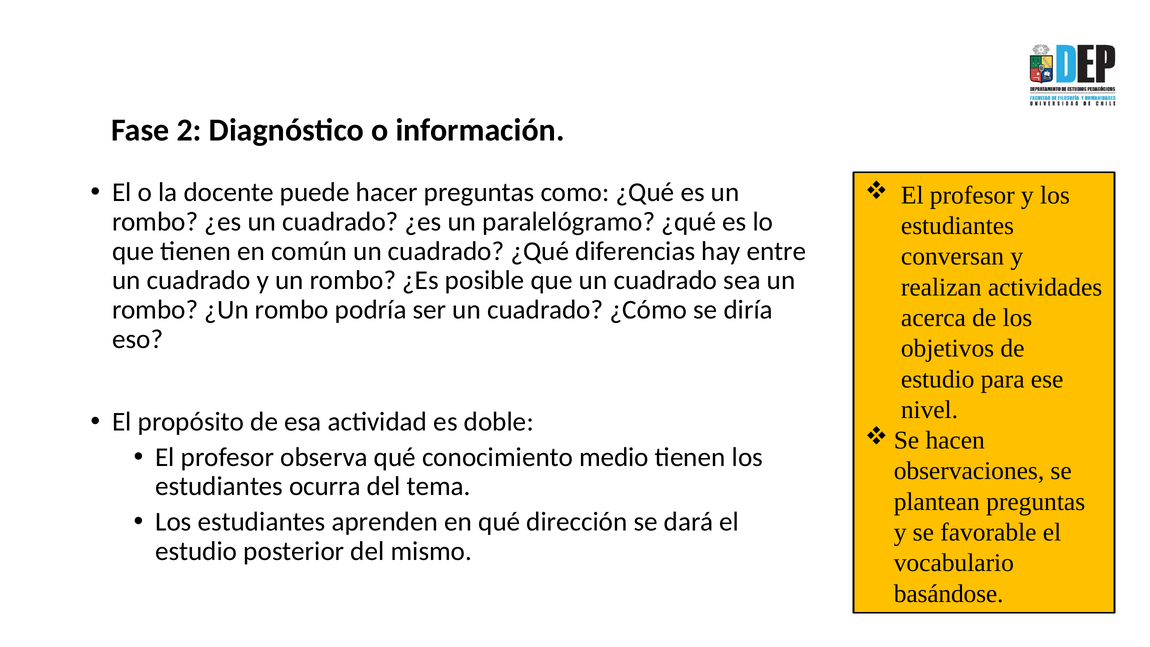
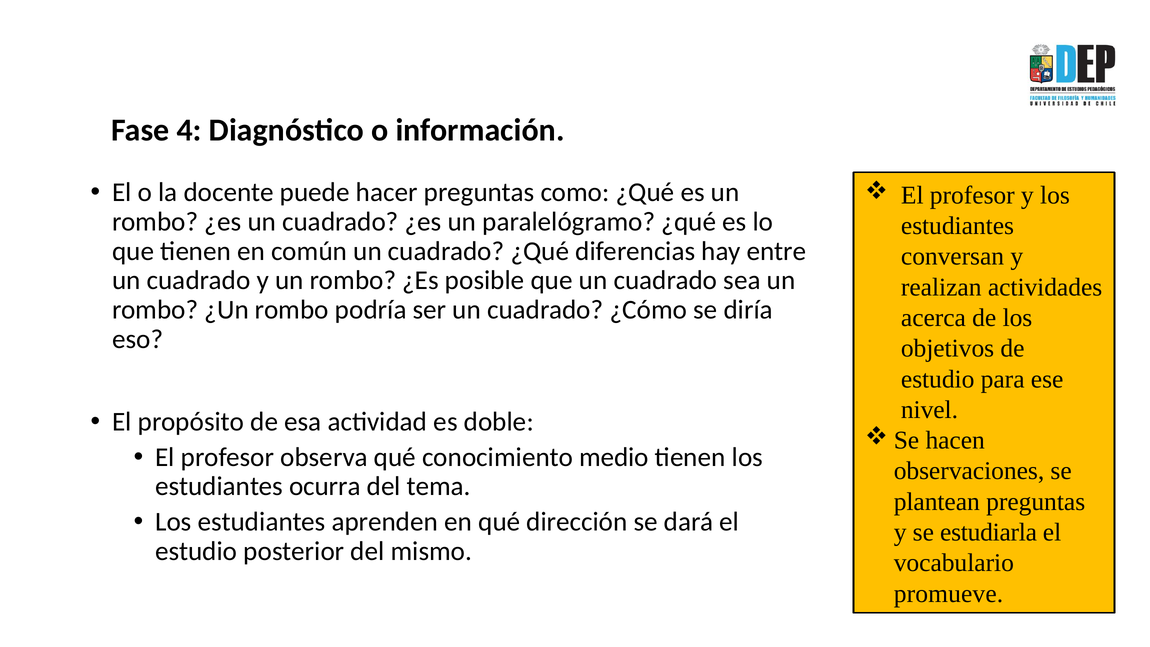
2: 2 -> 4
favorable: favorable -> estudiarla
basándose: basándose -> promueve
